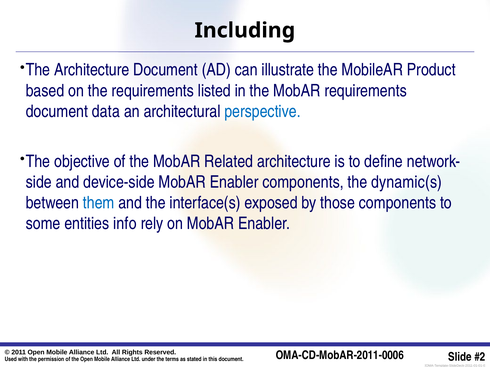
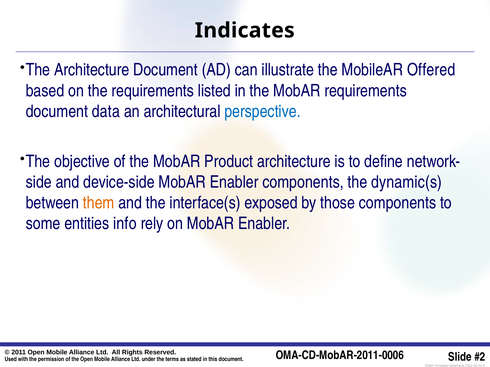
Including: Including -> Indicates
Product: Product -> Offered
Related: Related -> Product
them colour: blue -> orange
